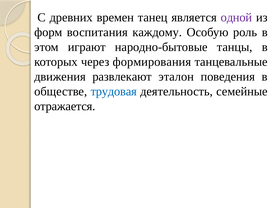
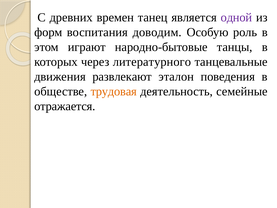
каждому: каждому -> доводим
формирования: формирования -> литературного
трудовая colour: blue -> orange
